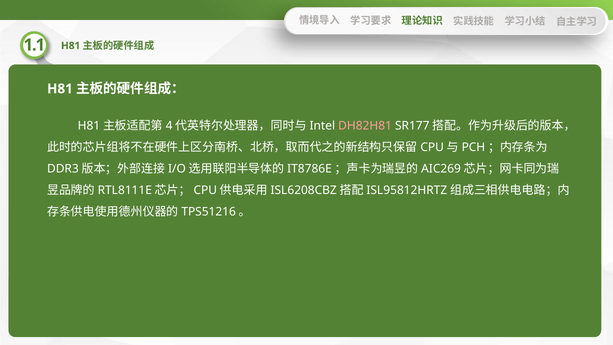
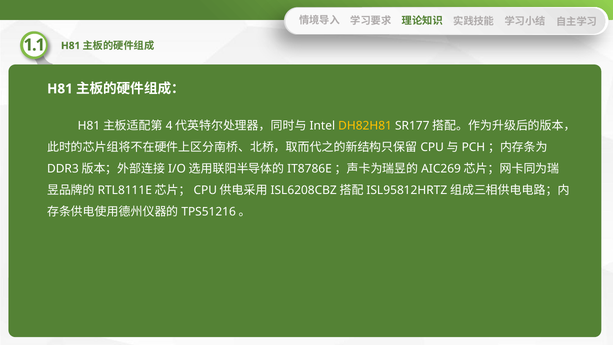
DH82H81 colour: pink -> yellow
